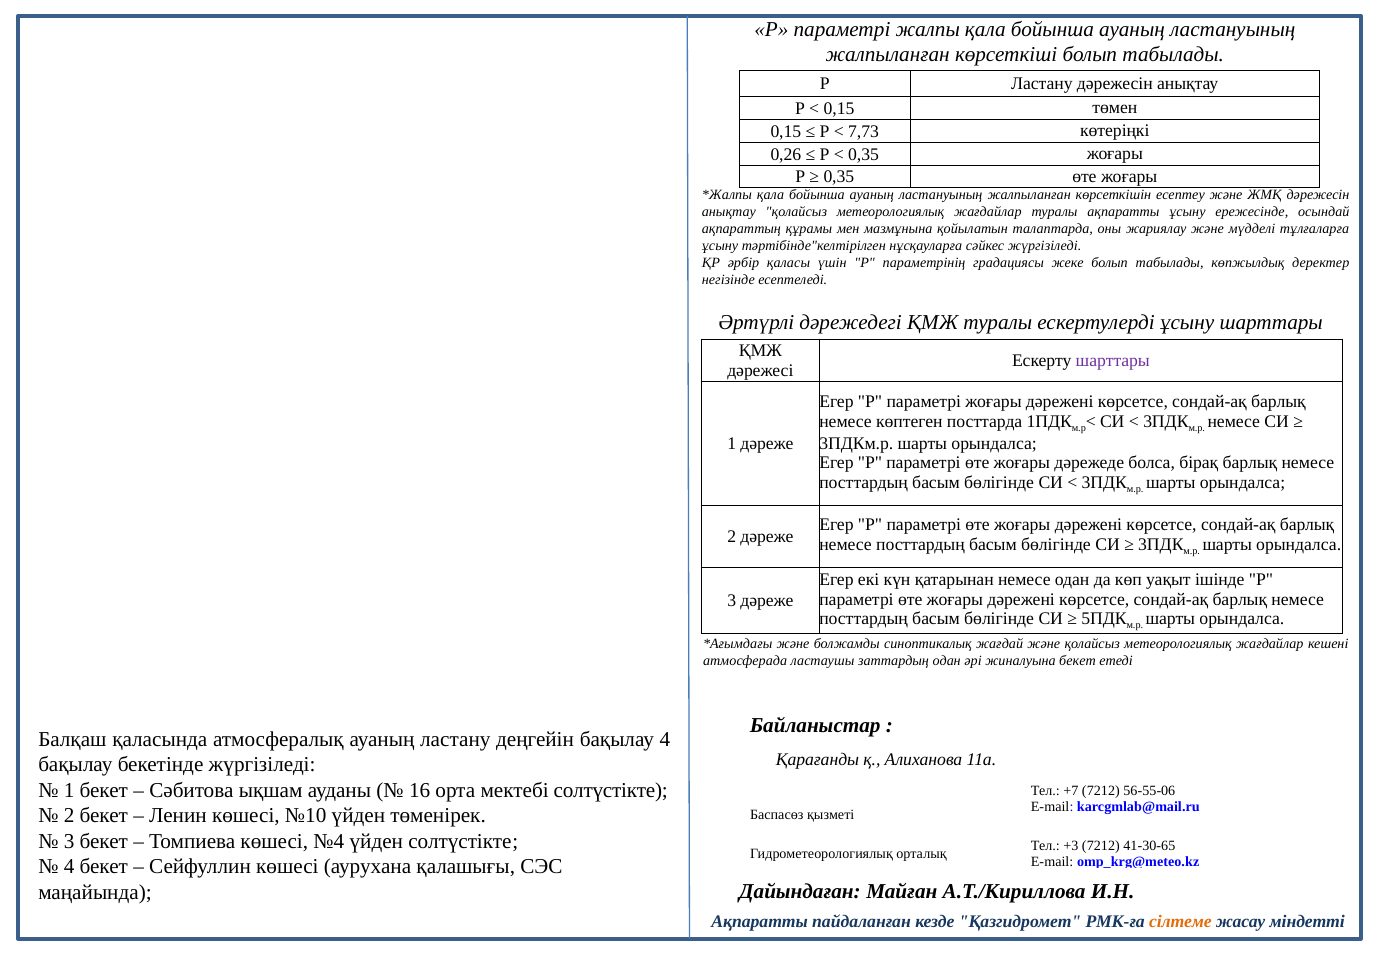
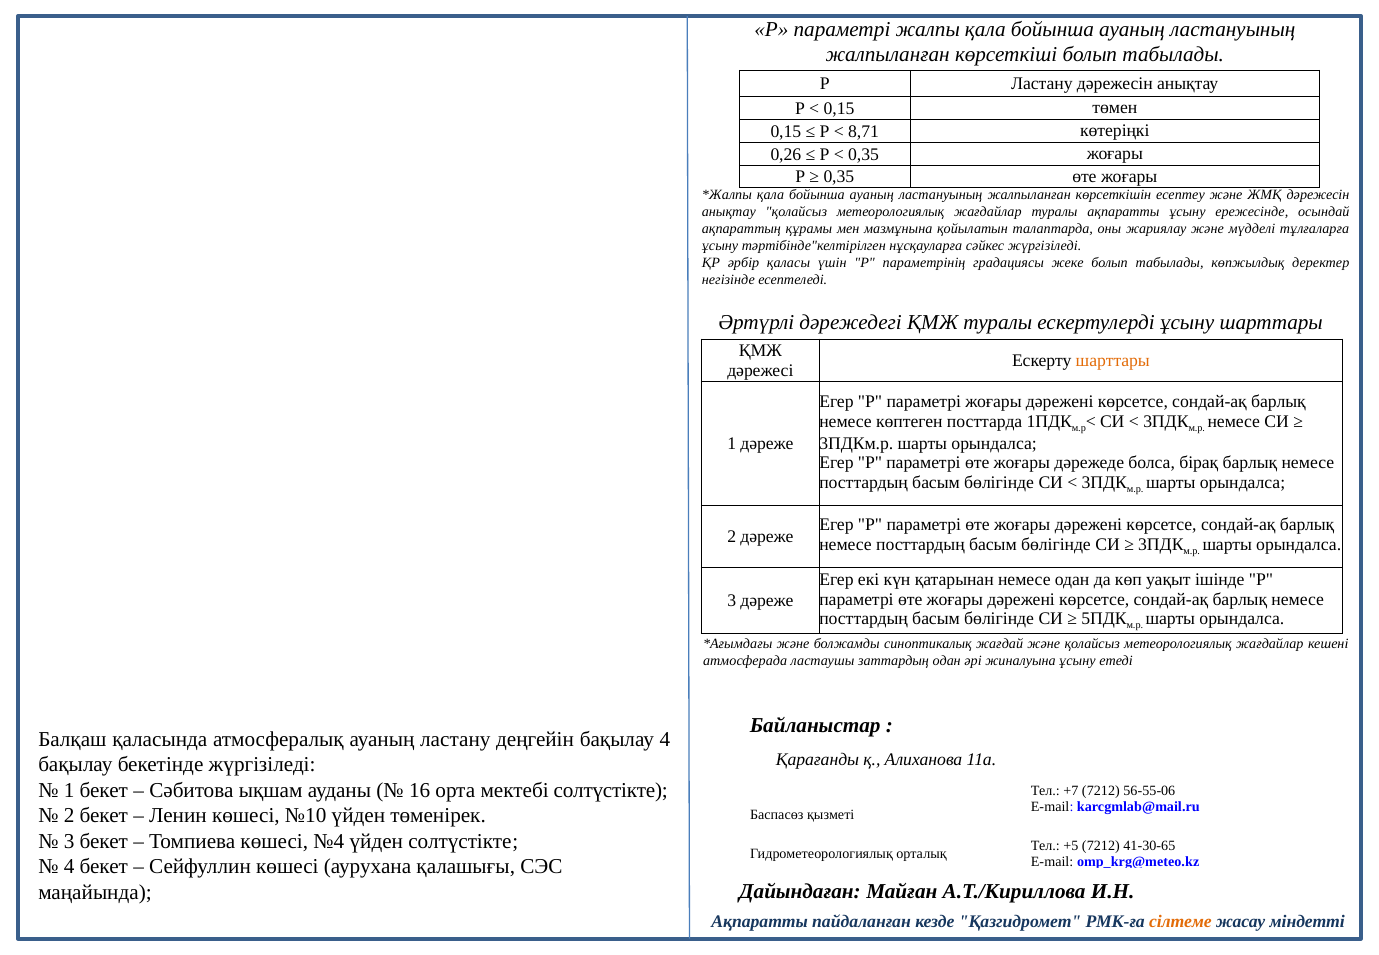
7,73: 7,73 -> 8,71
шарттары at (1113, 360) colour: purple -> orange
жиналуына бекет: бекет -> ұсыну
+3: +3 -> +5
